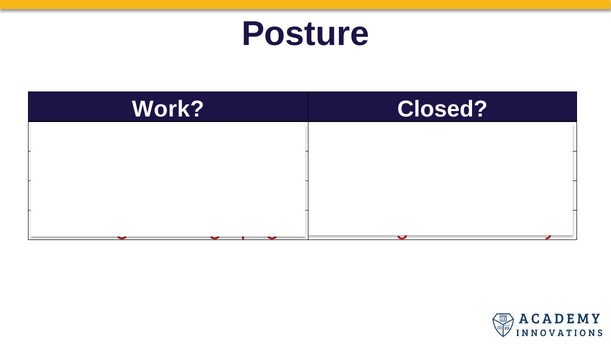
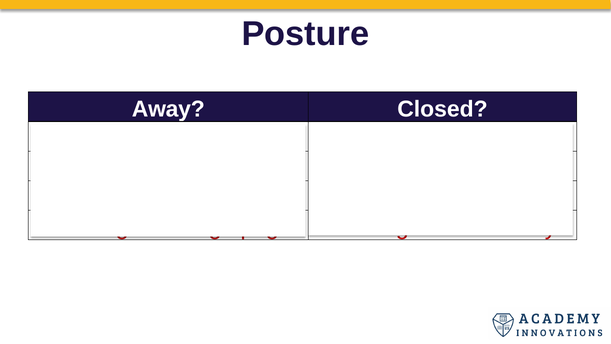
Work at (168, 109): Work -> Away
